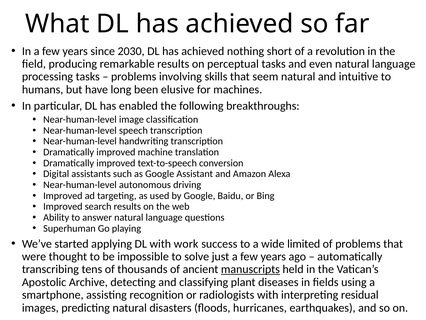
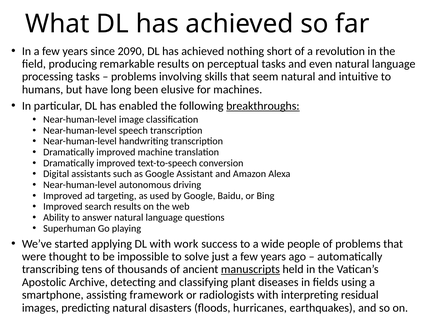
2030: 2030 -> 2090
breakthroughs underline: none -> present
limited: limited -> people
recognition: recognition -> framework
